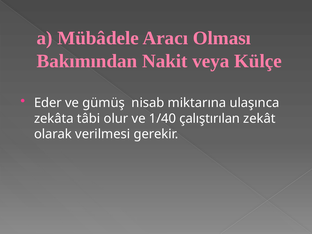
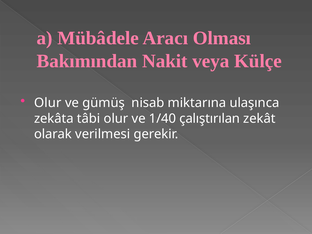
Eder at (48, 103): Eder -> Olur
